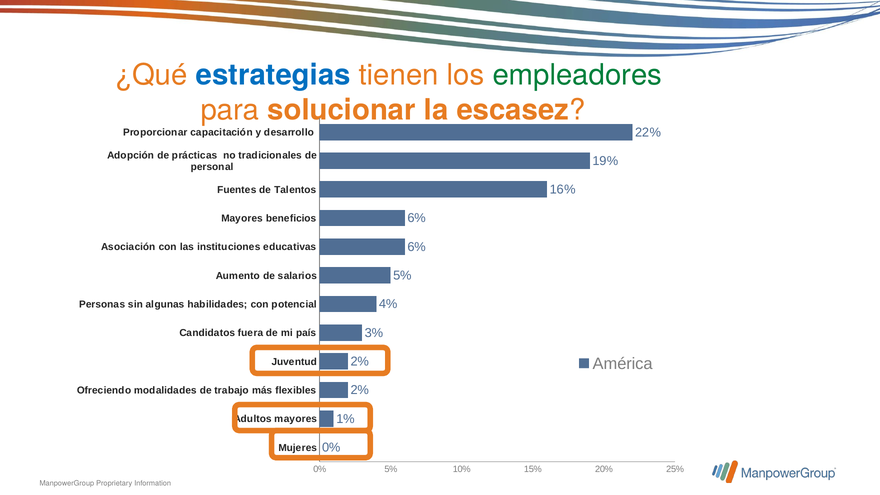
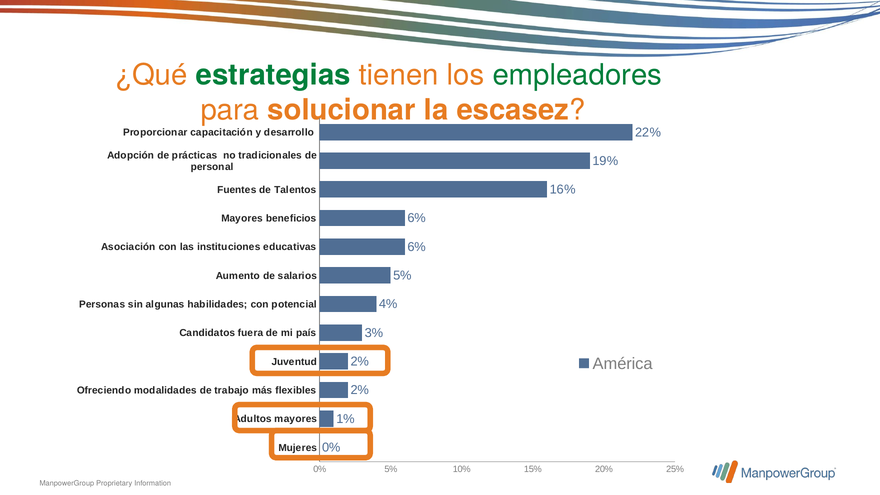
estrategias colour: blue -> green
